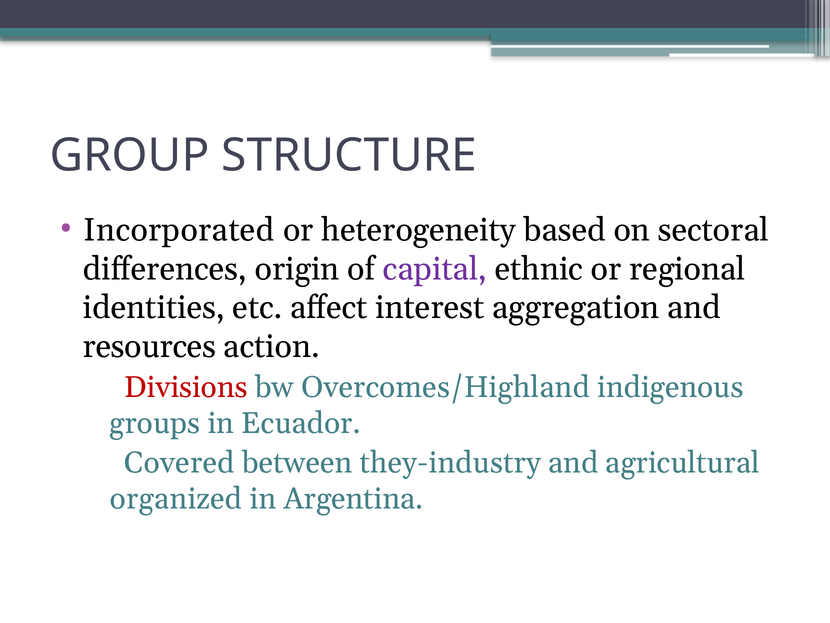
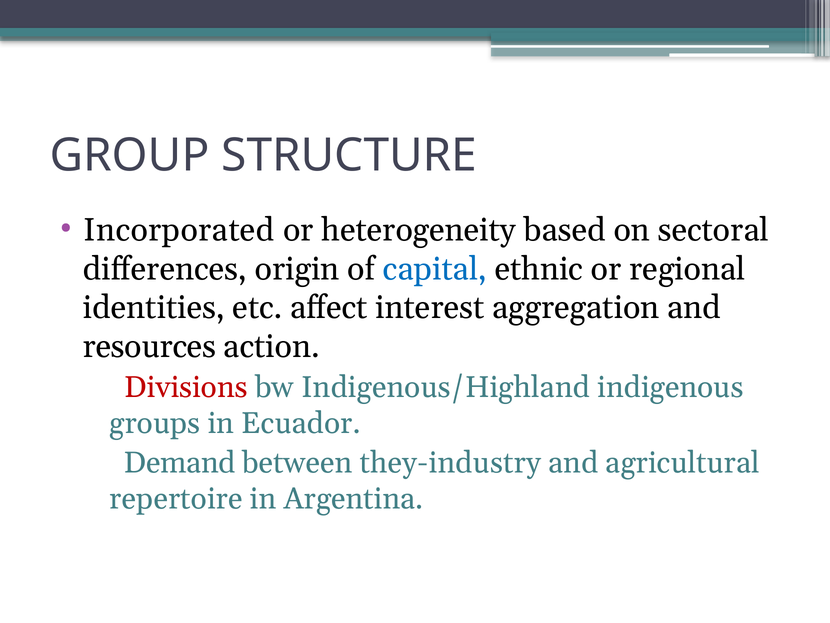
capital colour: purple -> blue
Overcomes/Highland: Overcomes/Highland -> Indigenous/Highland
Covered: Covered -> Demand
organized: organized -> repertoire
